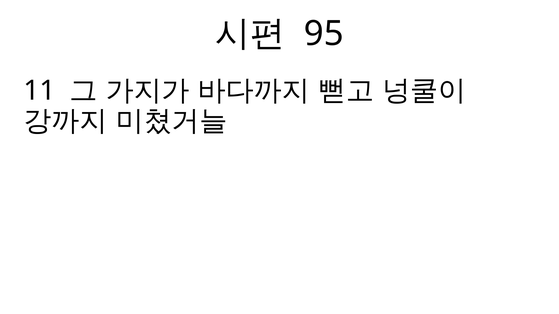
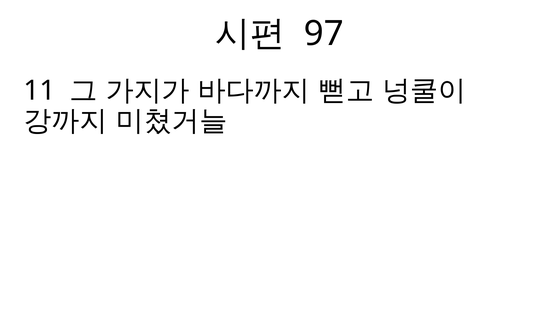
95: 95 -> 97
